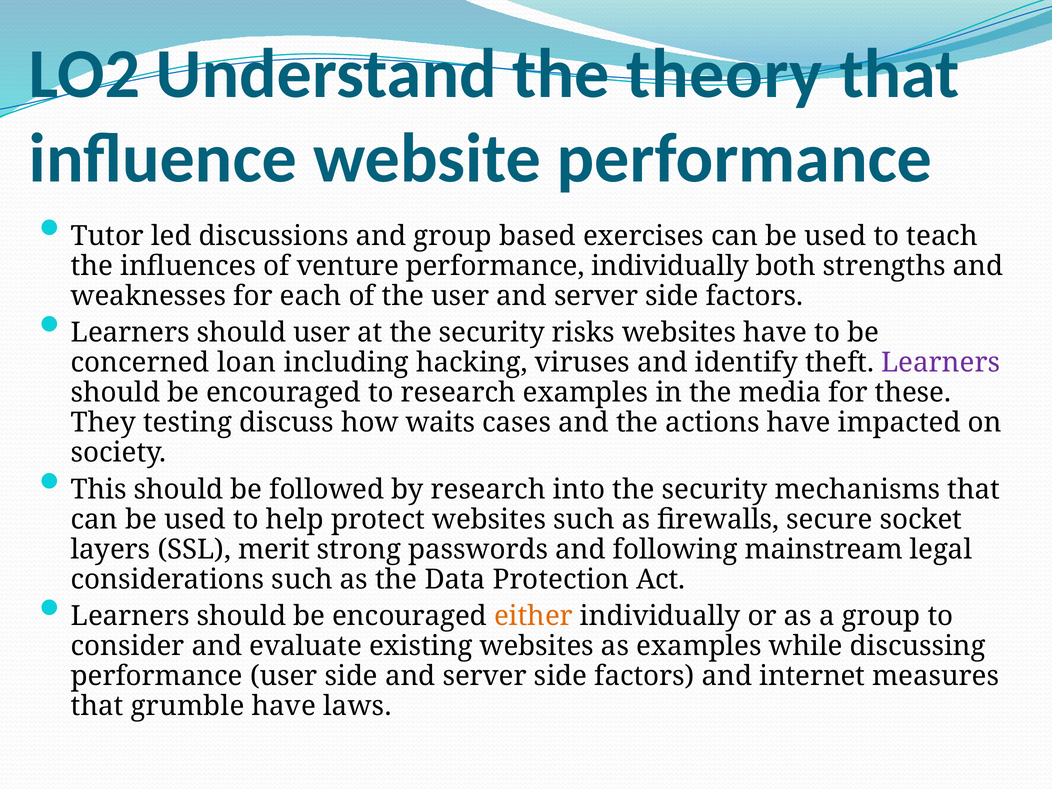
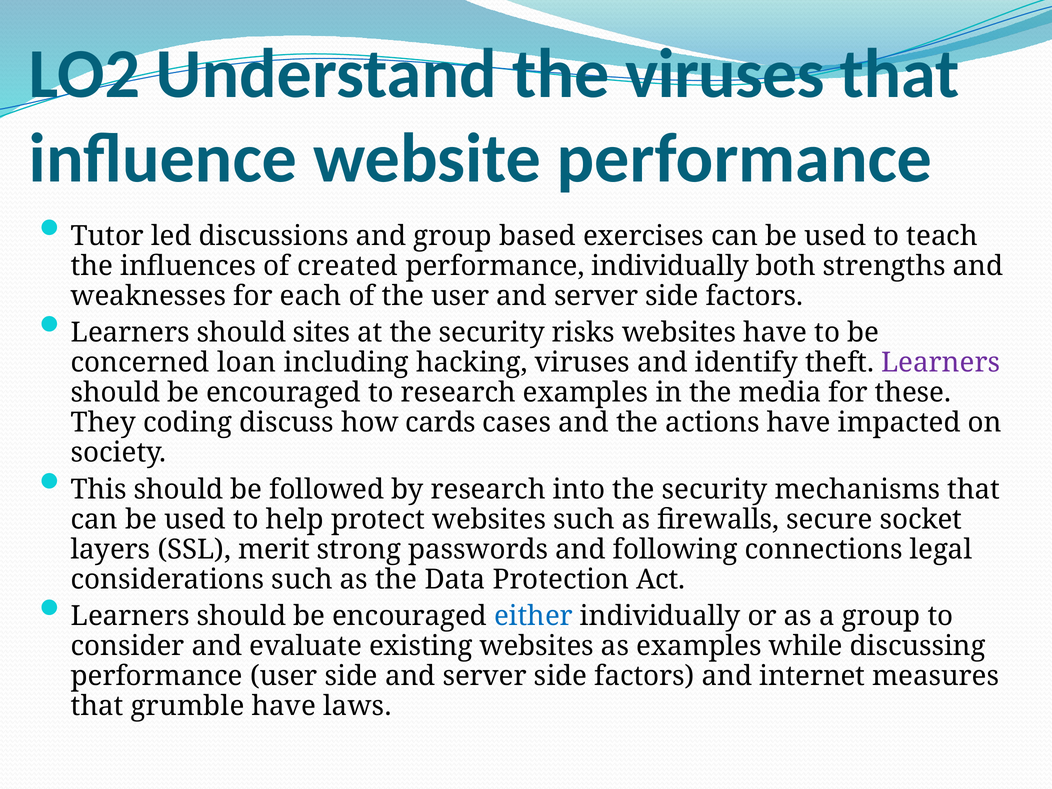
the theory: theory -> viruses
venture: venture -> created
should user: user -> sites
testing: testing -> coding
waits: waits -> cards
mainstream: mainstream -> connections
either colour: orange -> blue
